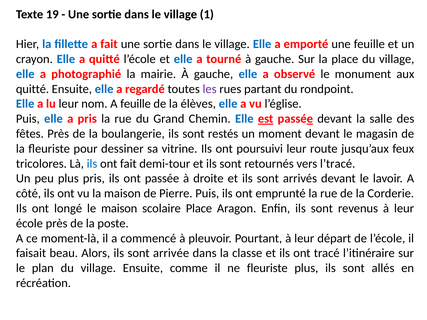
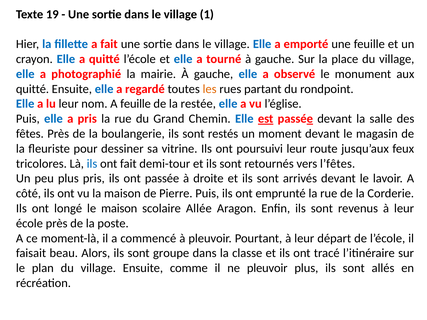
les colour: purple -> orange
élèves: élèves -> restée
l’tracé: l’tracé -> l’fêtes
scolaire Place: Place -> Allée
arrivée: arrivée -> groupe
ne fleuriste: fleuriste -> pleuvoir
